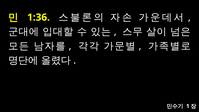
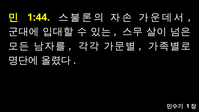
1:36: 1:36 -> 1:44
